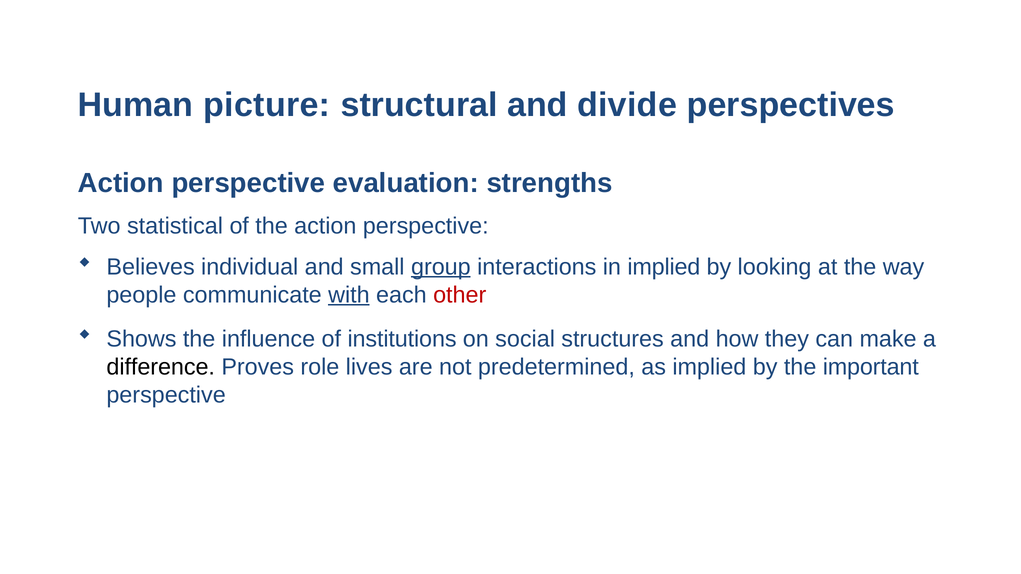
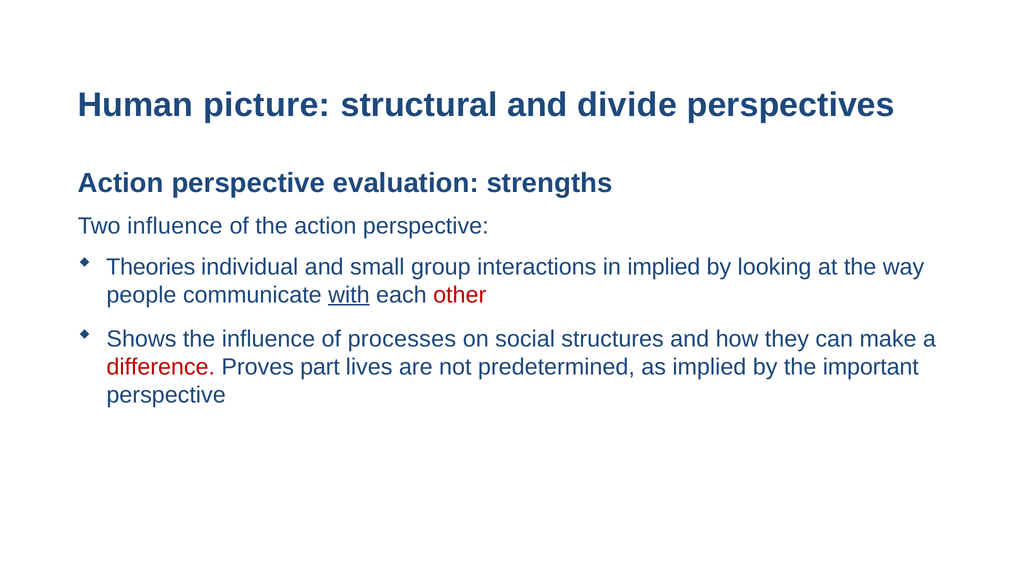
Two statistical: statistical -> influence
Believes: Believes -> Theories
group underline: present -> none
institutions: institutions -> processes
difference colour: black -> red
role: role -> part
